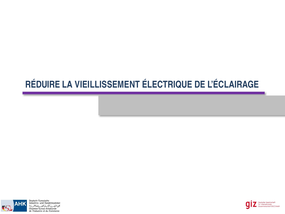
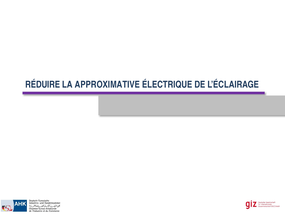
VIEILLISSEMENT: VIEILLISSEMENT -> APPROXIMATIVE
